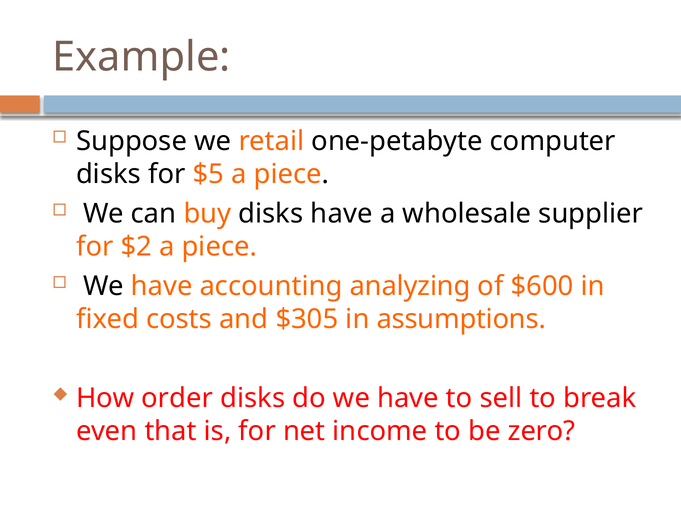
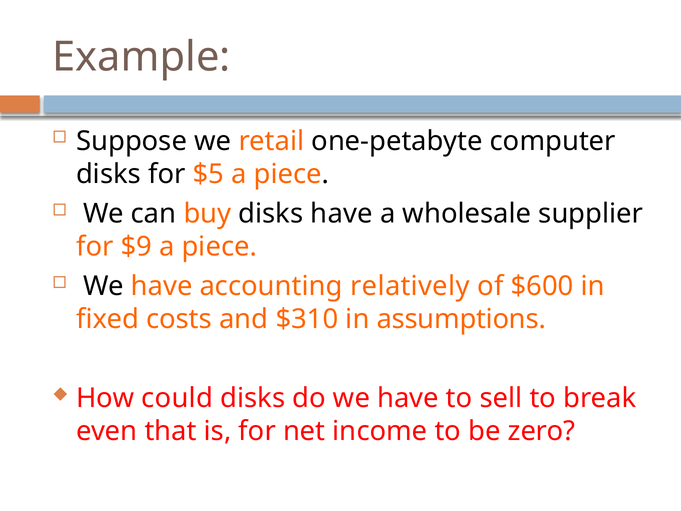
$2: $2 -> $9
analyzing: analyzing -> relatively
$305: $305 -> $310
order: order -> could
